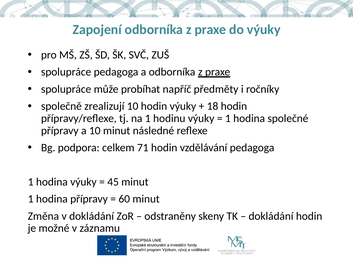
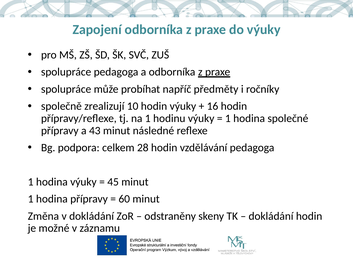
18: 18 -> 16
a 10: 10 -> 43
71: 71 -> 28
